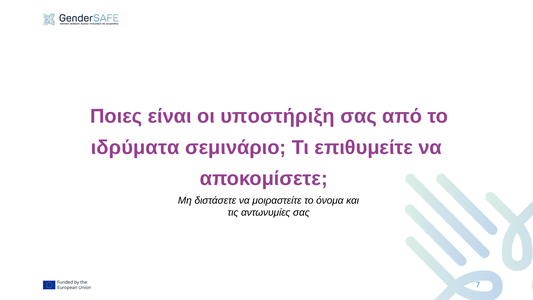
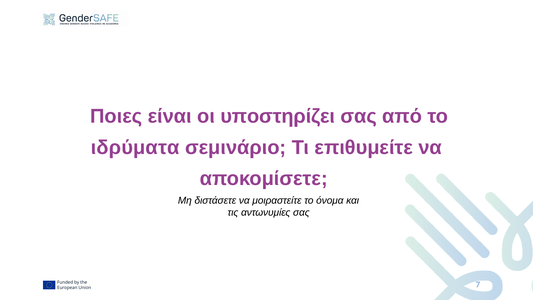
υποστήριξη: υποστήριξη -> υποστηρίζει
